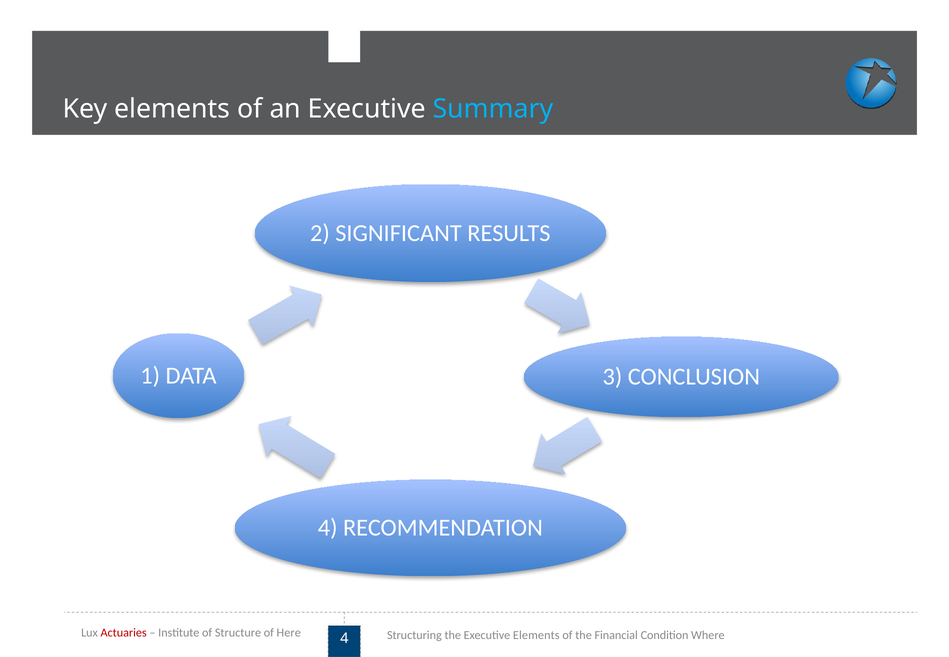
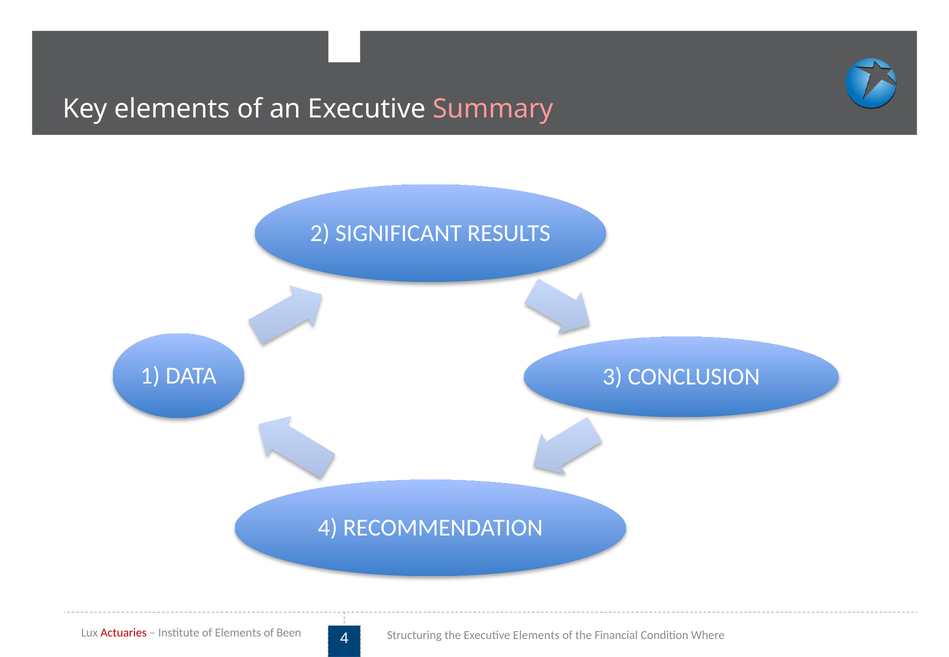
Summary colour: light blue -> pink
of Structure: Structure -> Elements
Here: Here -> Been
